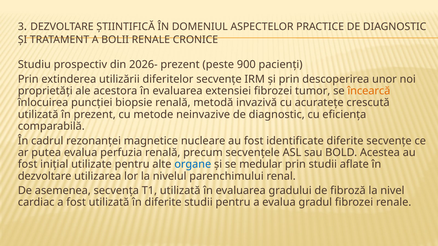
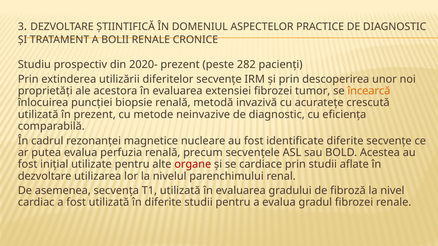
2026-: 2026- -> 2020-
900: 900 -> 282
organe colour: blue -> red
medular: medular -> cardiace
